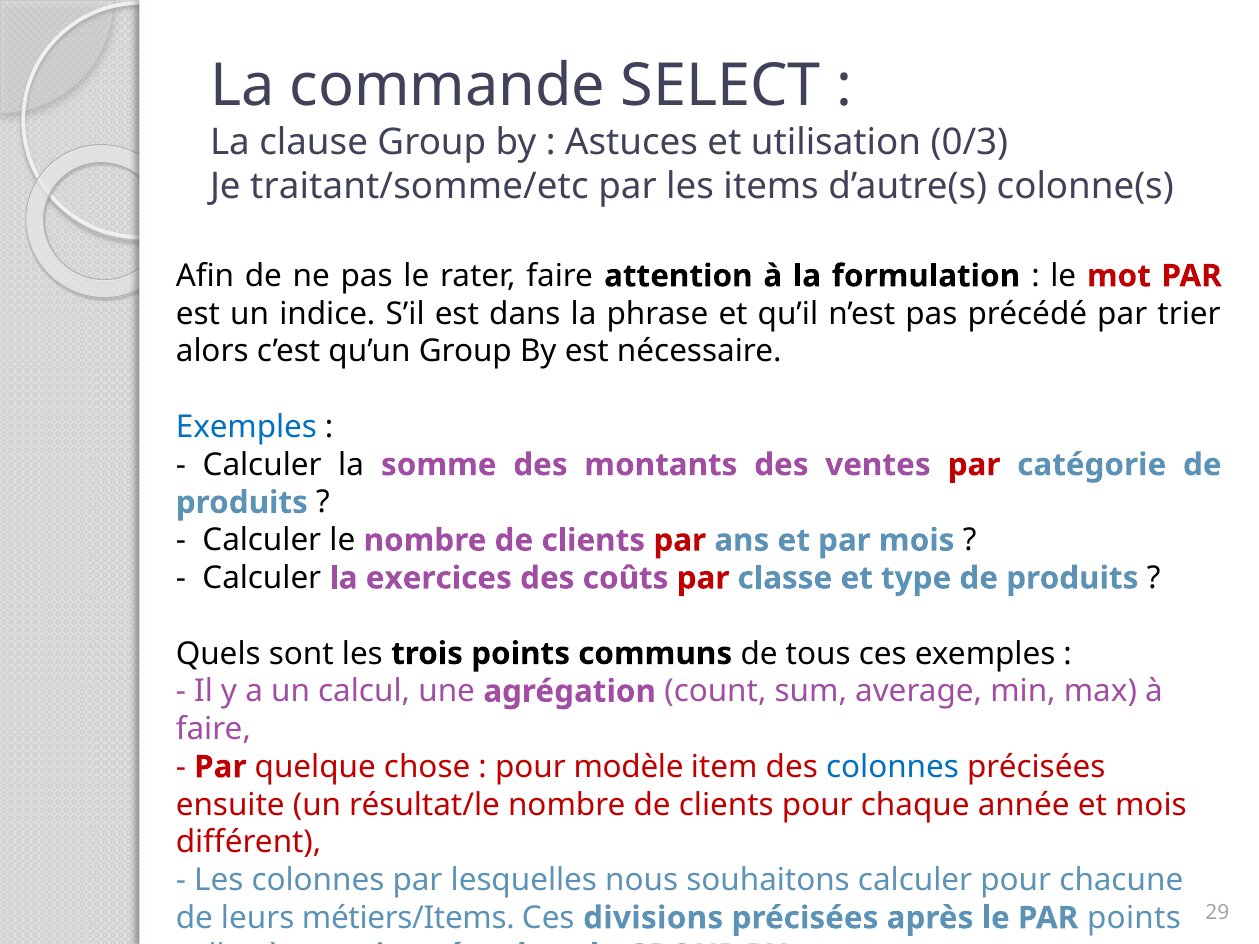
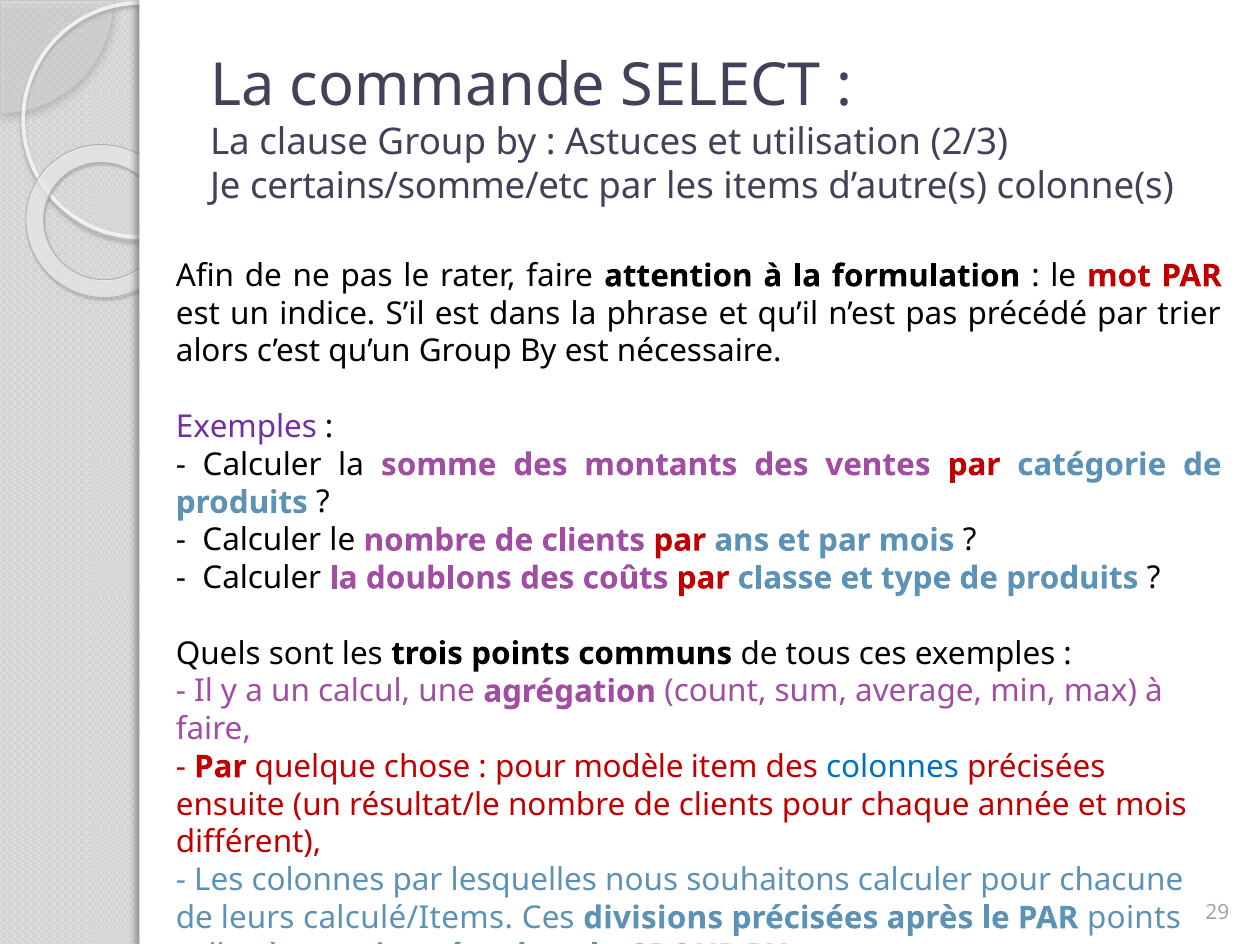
0/3: 0/3 -> 2/3
traitant/somme/etc: traitant/somme/etc -> certains/somme/etc
Exemples at (246, 427) colour: blue -> purple
exercices: exercices -> doublons
métiers/Items: métiers/Items -> calculé/Items
